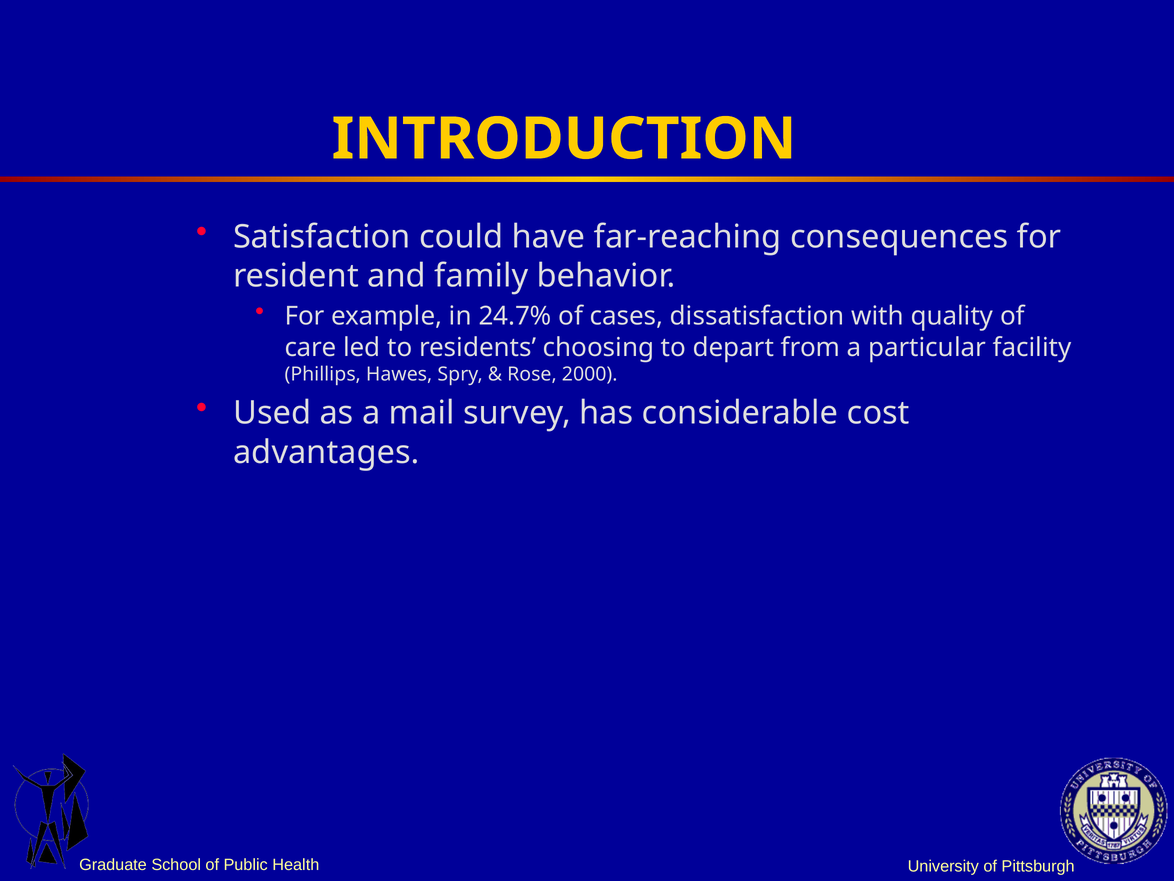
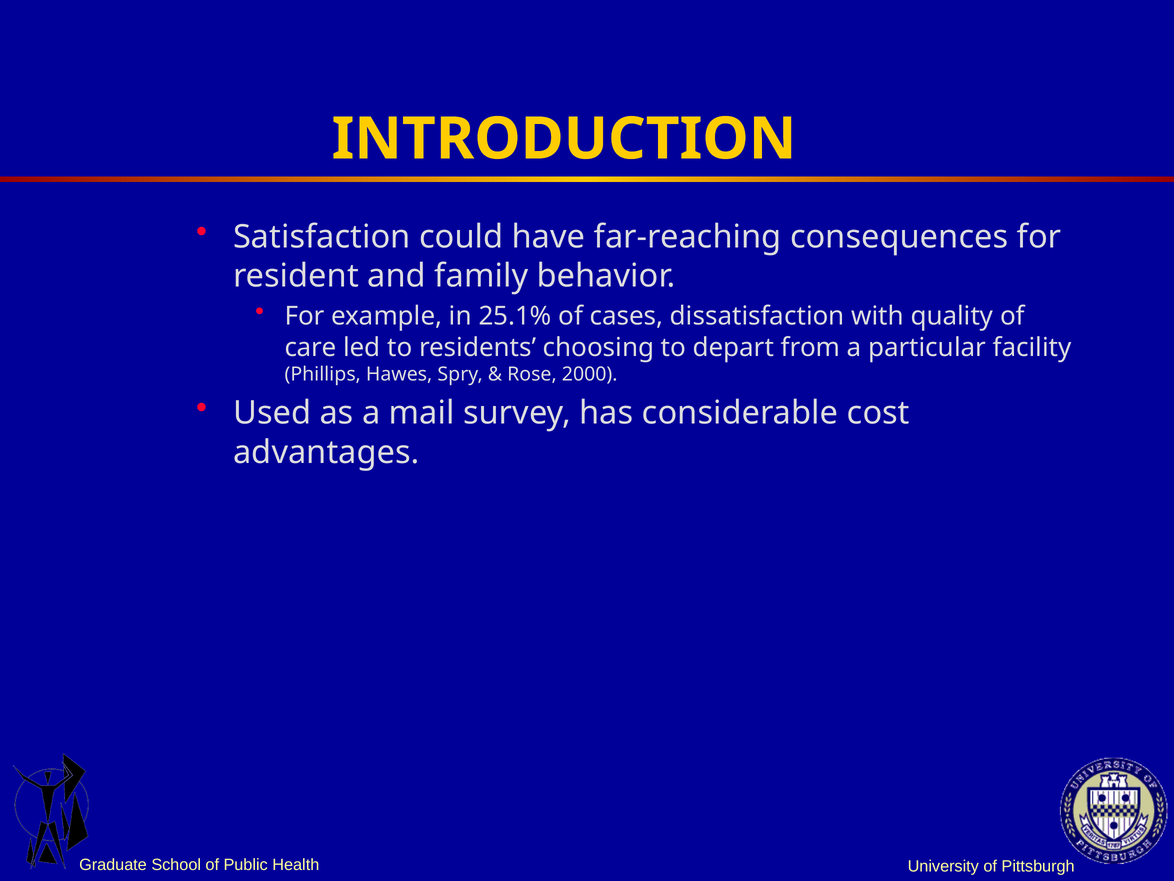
24.7%: 24.7% -> 25.1%
